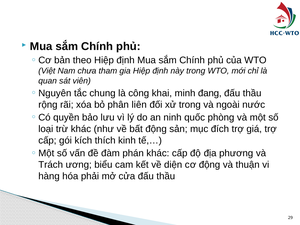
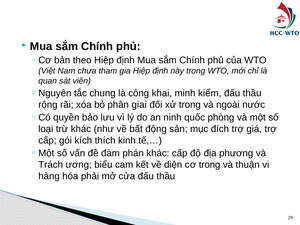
đang: đang -> kiểm
liên: liên -> giai
cơ động: động -> trong
